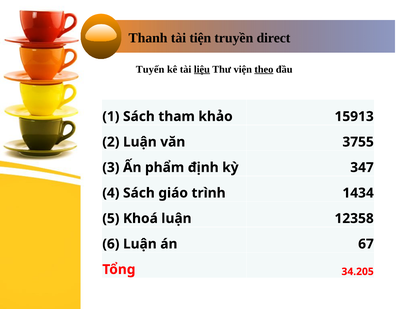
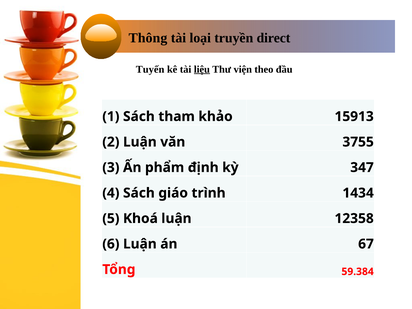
Thanh: Thanh -> Thông
tiện: tiện -> loại
theo underline: present -> none
34.205: 34.205 -> 59.384
